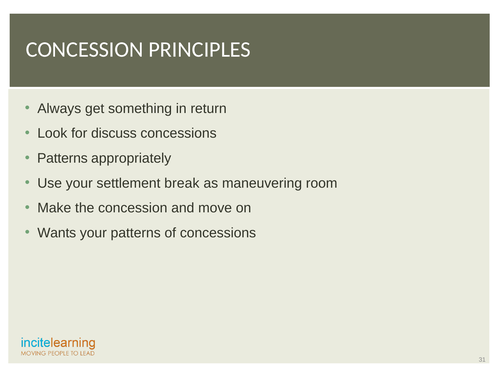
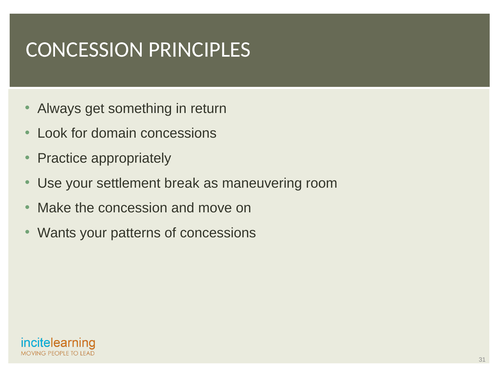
discuss: discuss -> domain
Patterns at (62, 158): Patterns -> Practice
